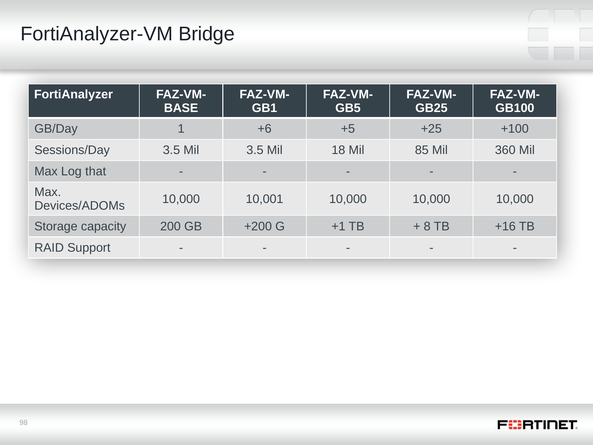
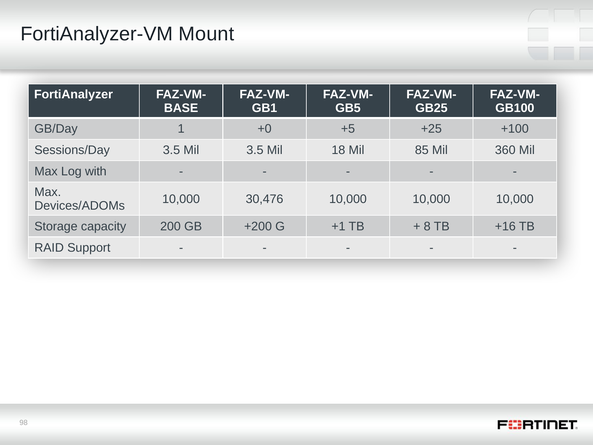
Bridge: Bridge -> Mount
+6: +6 -> +0
that: that -> with
10,001: 10,001 -> 30,476
